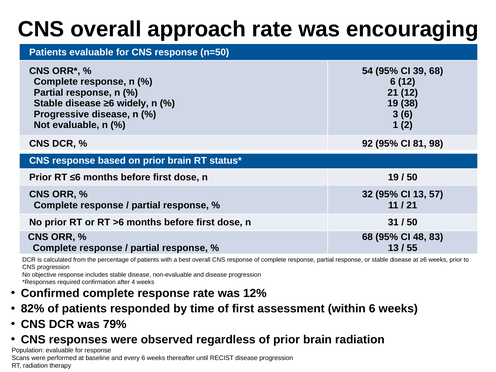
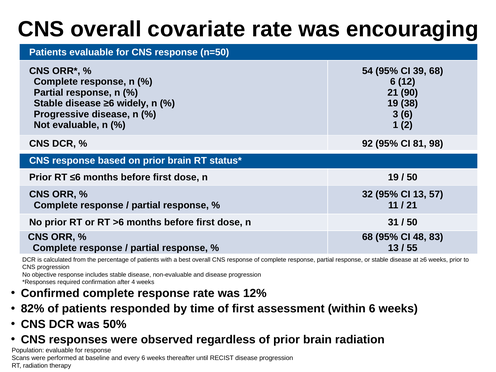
approach: approach -> covariate
21 12: 12 -> 90
79%: 79% -> 50%
